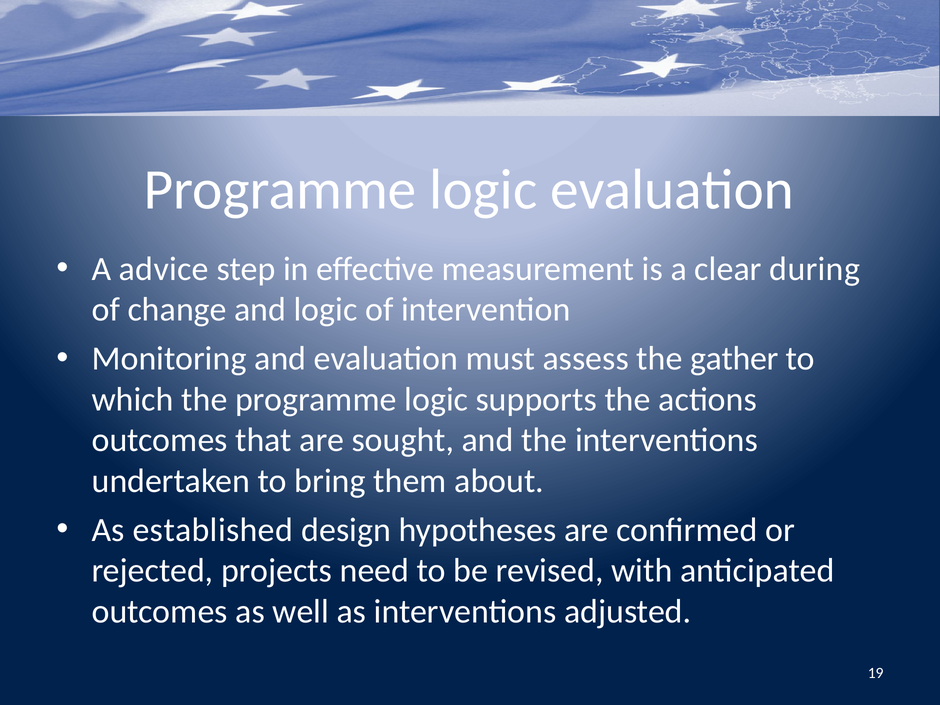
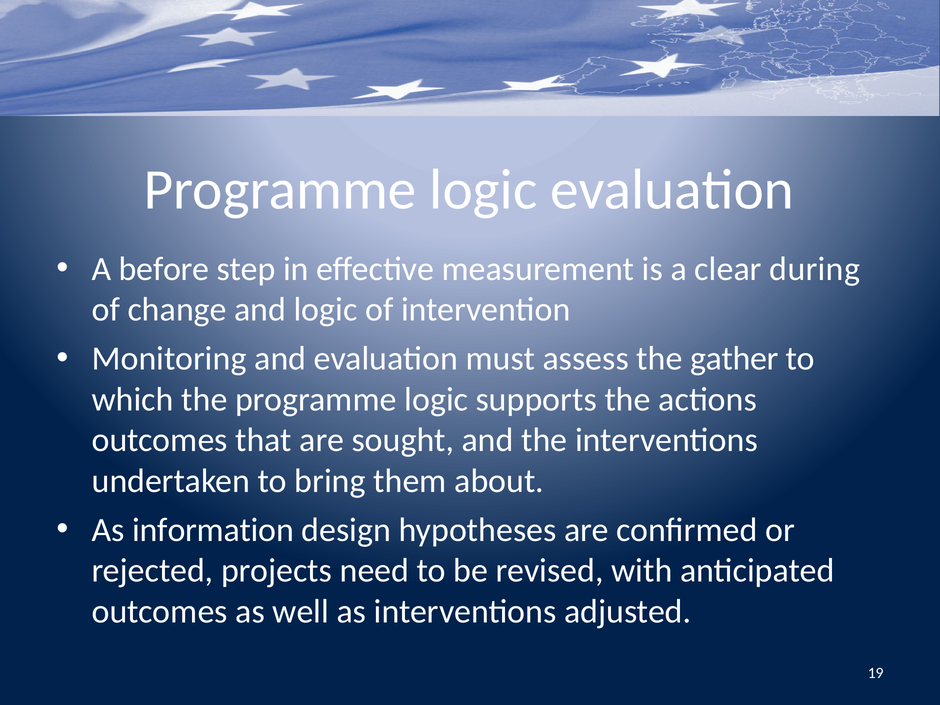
advice: advice -> before
established: established -> information
